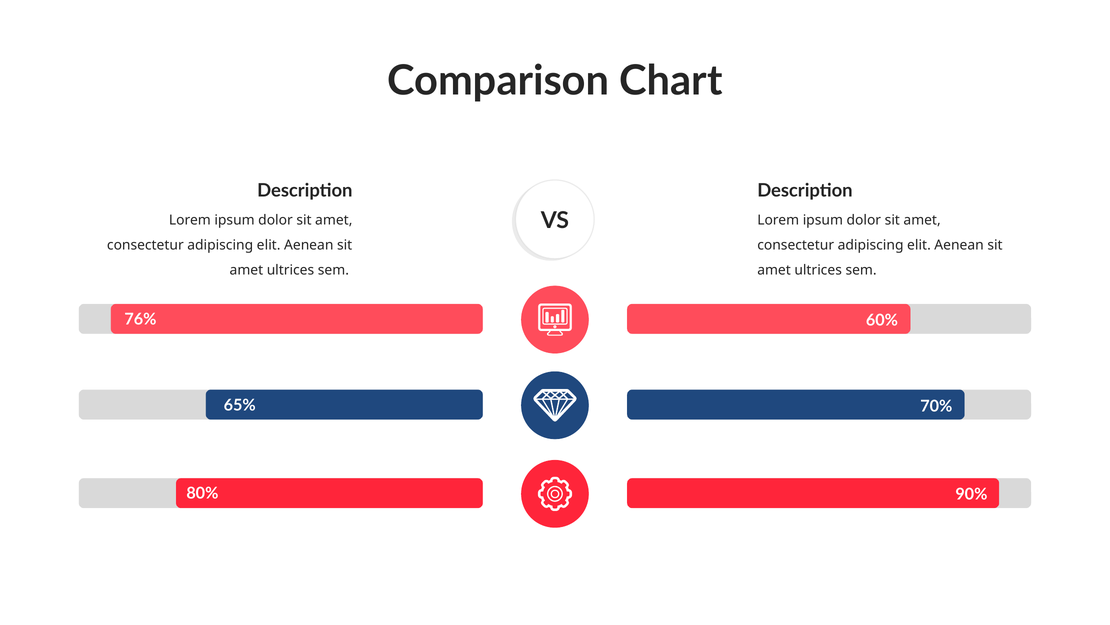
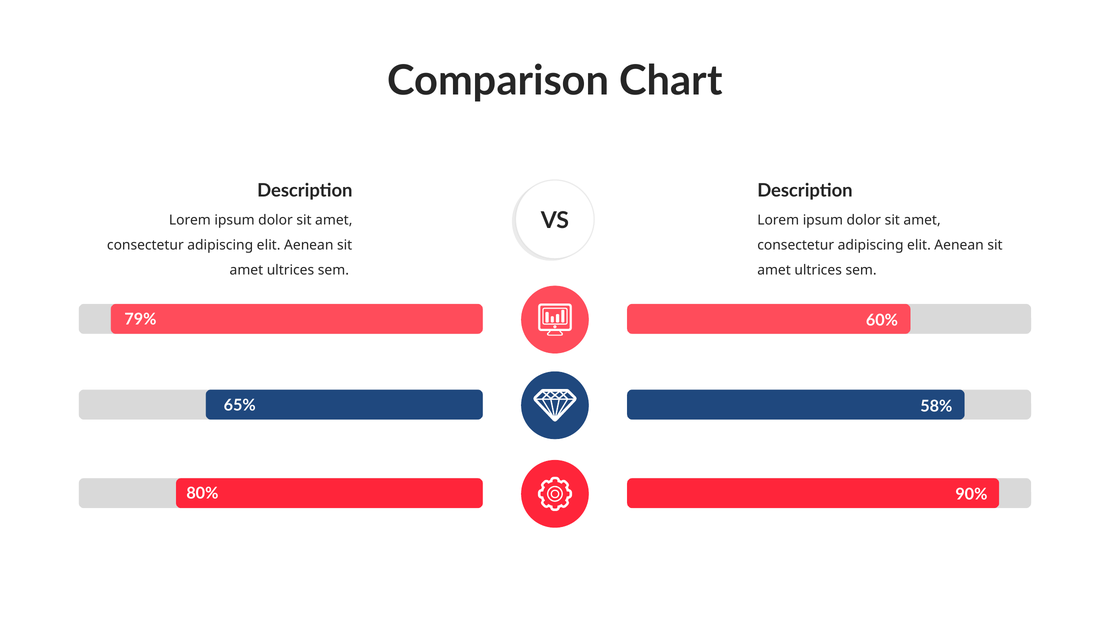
76%: 76% -> 79%
70%: 70% -> 58%
